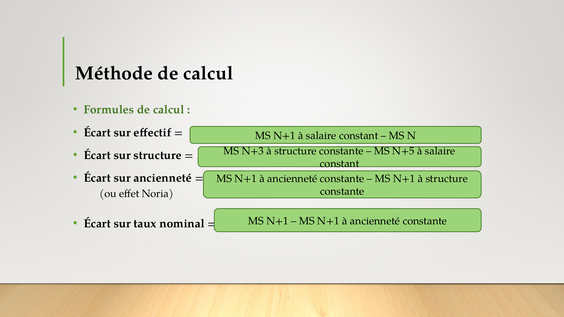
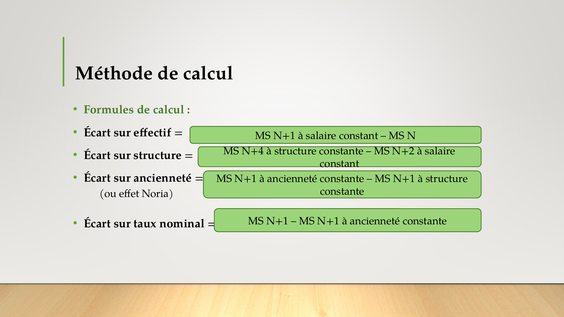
N+3: N+3 -> N+4
N+5: N+5 -> N+2
